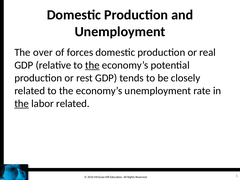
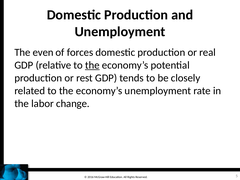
over: over -> even
the at (22, 104) underline: present -> none
labor related: related -> change
